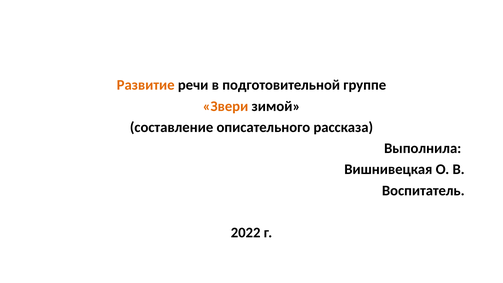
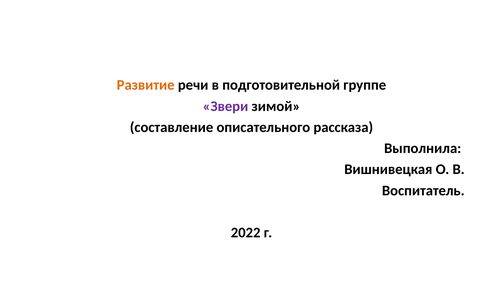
Звери colour: orange -> purple
